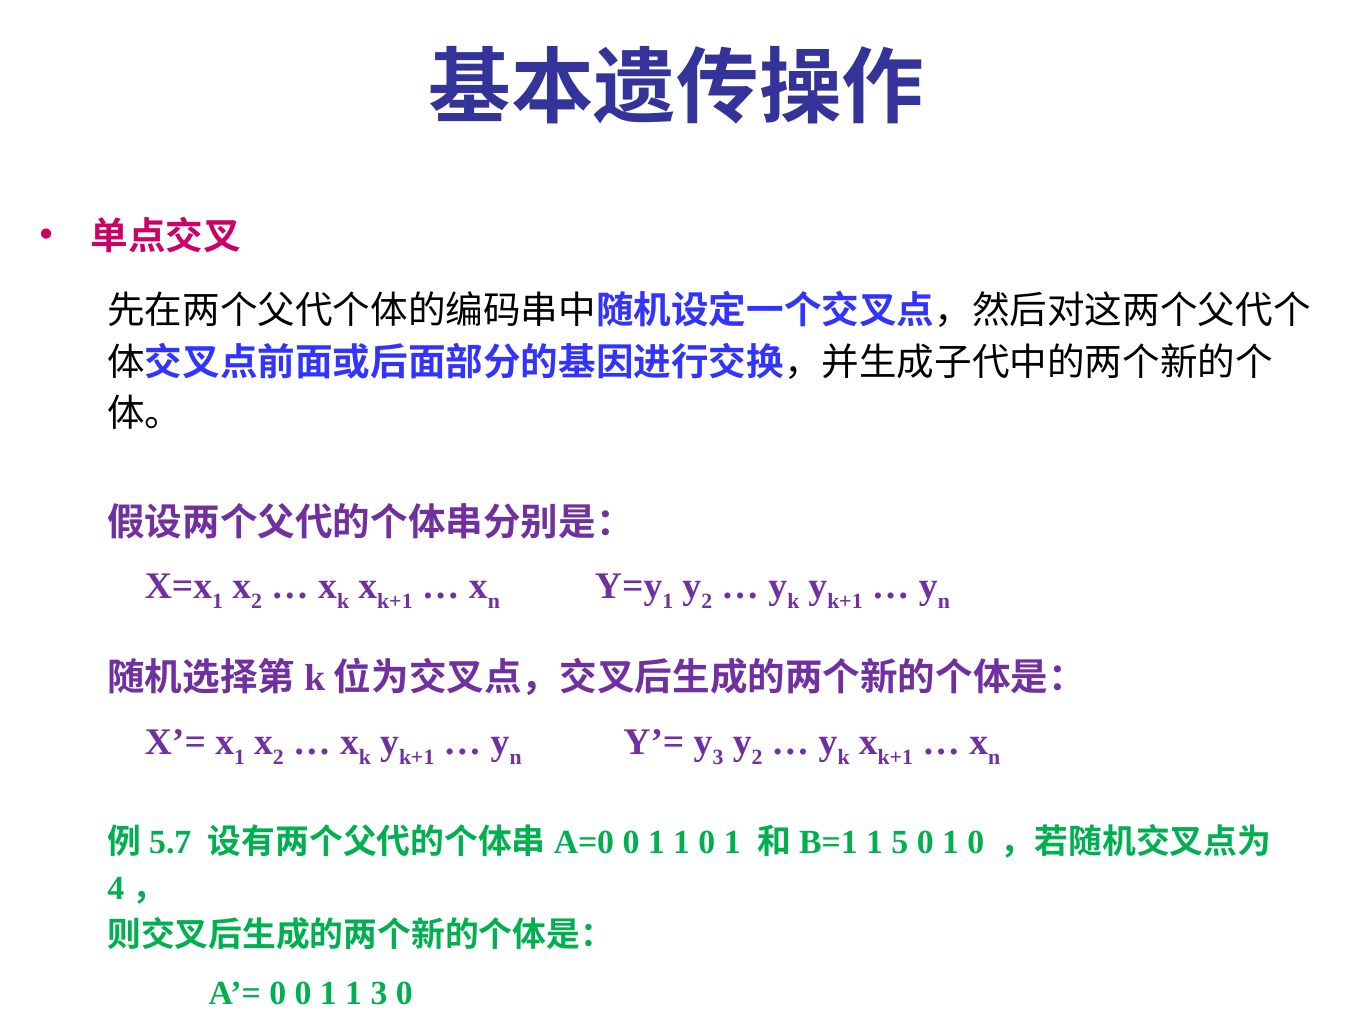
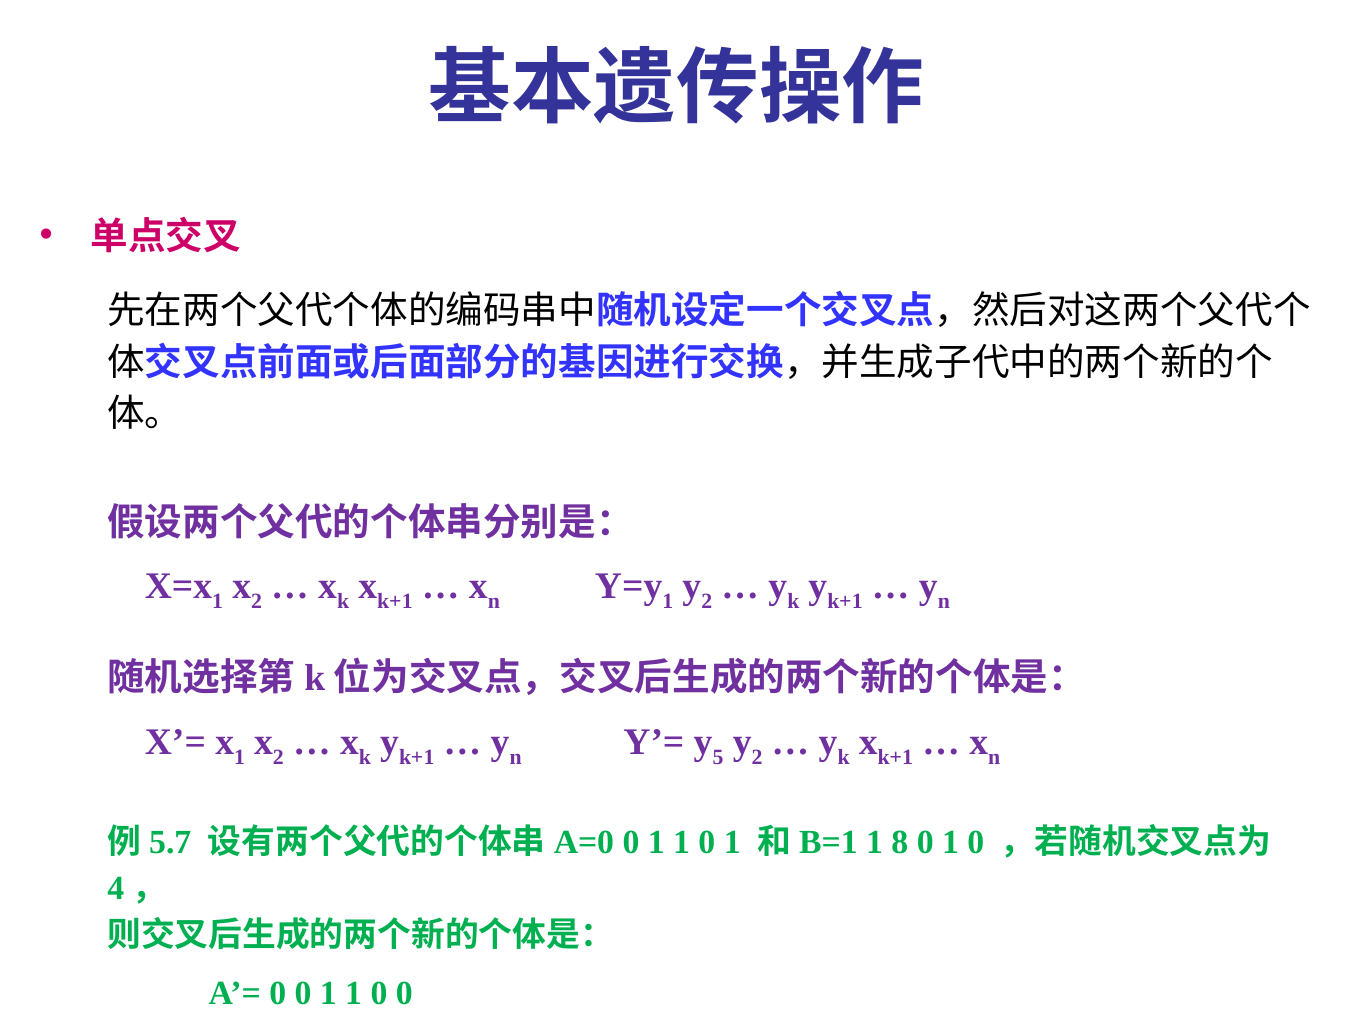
3 at (718, 757): 3 -> 5
5: 5 -> 8
3 at (379, 993): 3 -> 0
